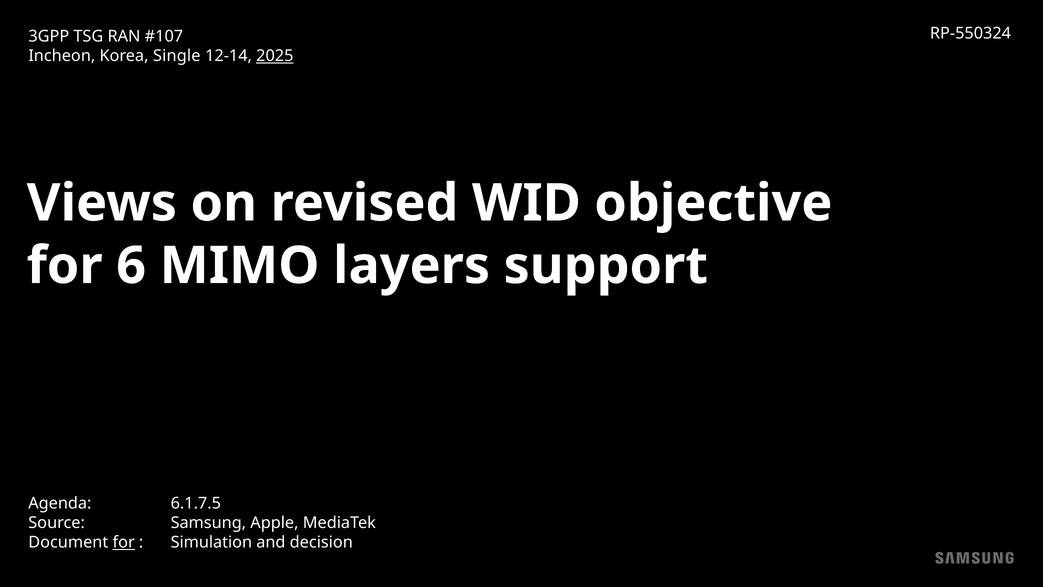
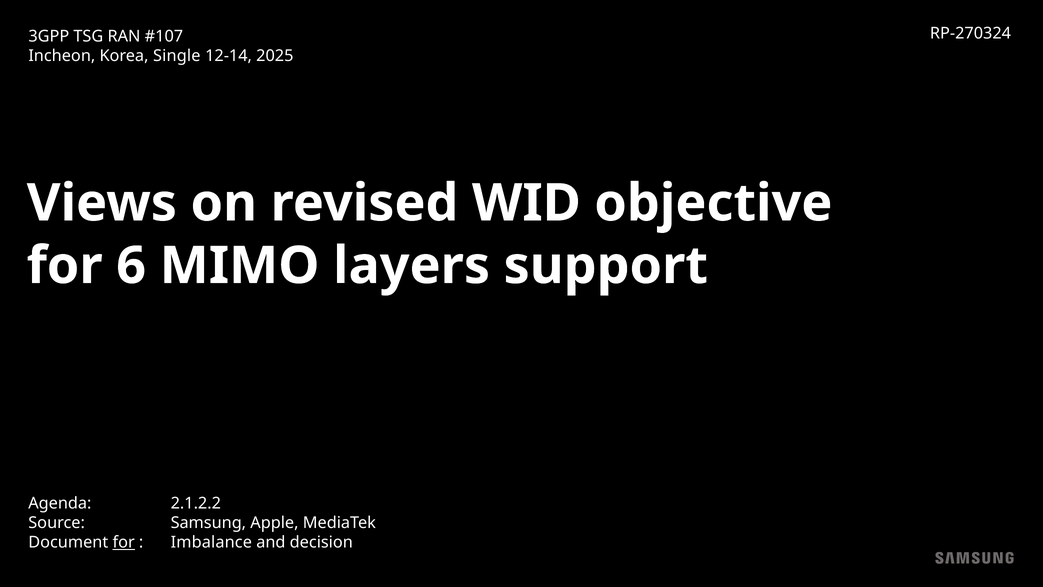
RP-550324: RP-550324 -> RP-270324
2025 underline: present -> none
6.1.7.5: 6.1.7.5 -> 2.1.2.2
Simulation: Simulation -> Imbalance
